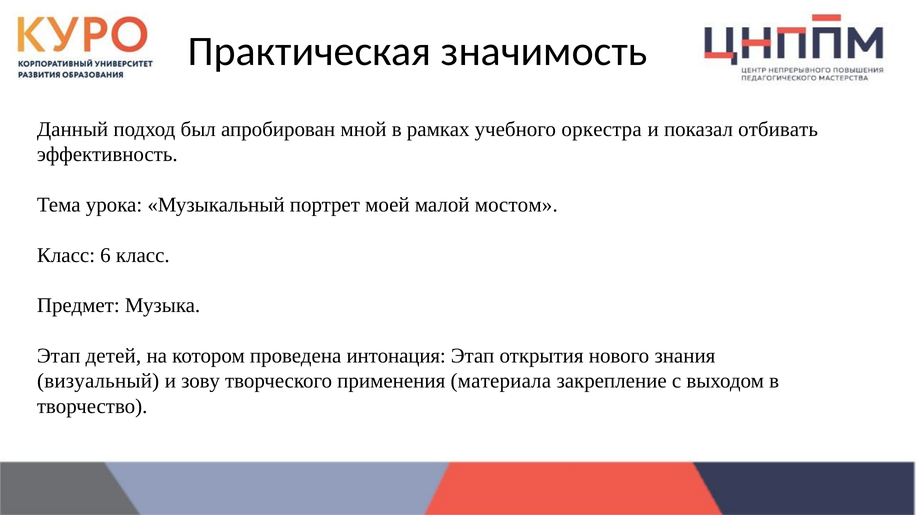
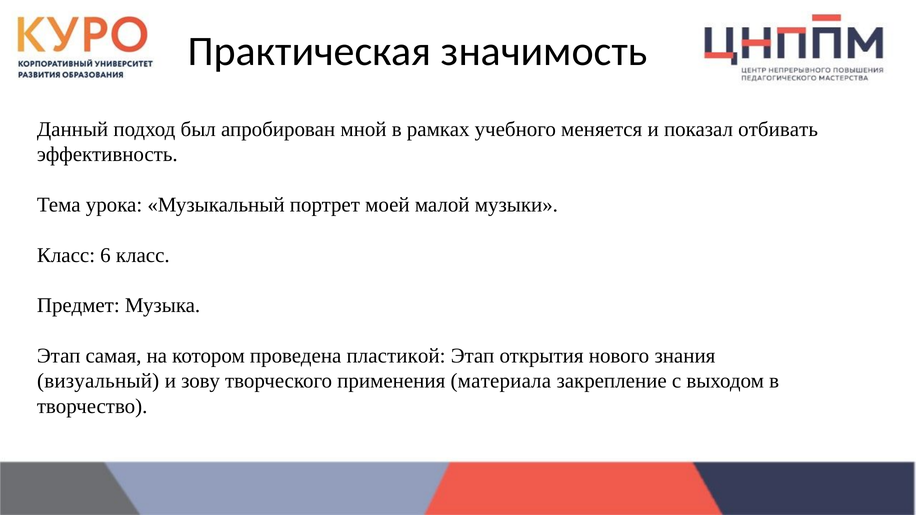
оркестра: оркестра -> меняется
мостом: мостом -> музыки
детей: детей -> самая
интонация: интонация -> пластикой
